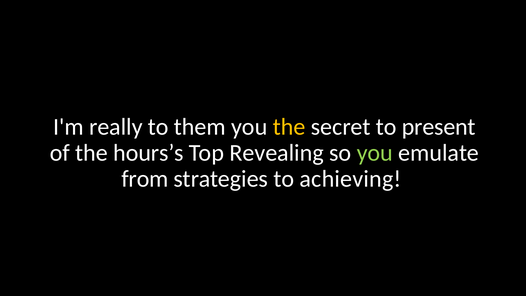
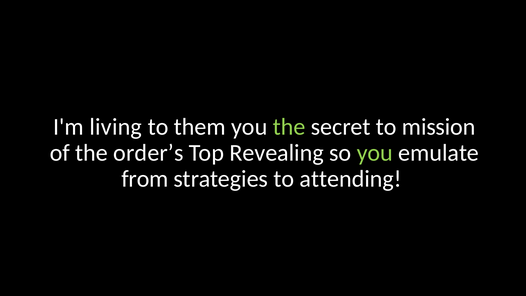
really: really -> living
the at (289, 127) colour: yellow -> light green
present: present -> mission
hours’s: hours’s -> order’s
achieving: achieving -> attending
